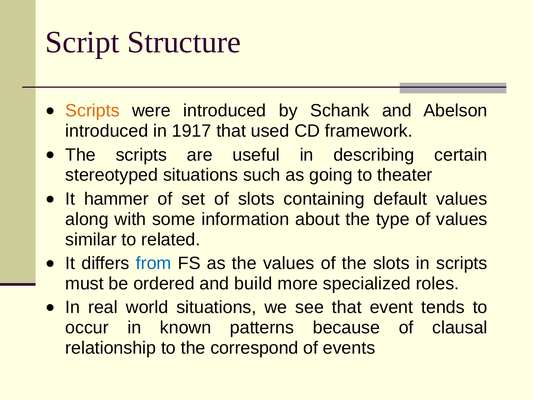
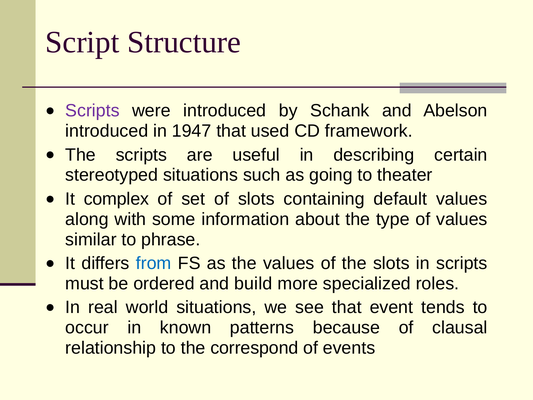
Scripts at (92, 111) colour: orange -> purple
1917: 1917 -> 1947
hammer: hammer -> complex
related: related -> phrase
